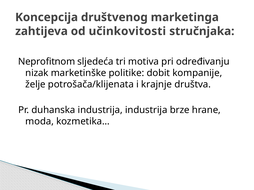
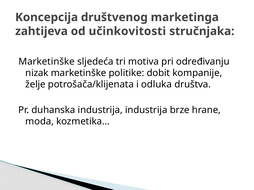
Neprofitnom at (47, 62): Neprofitnom -> Marketinške
krajnje: krajnje -> odluka
